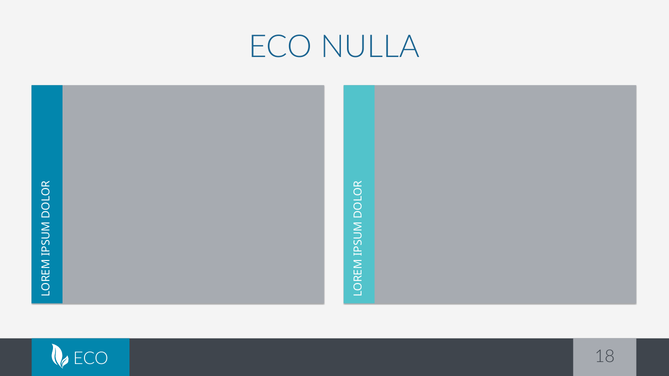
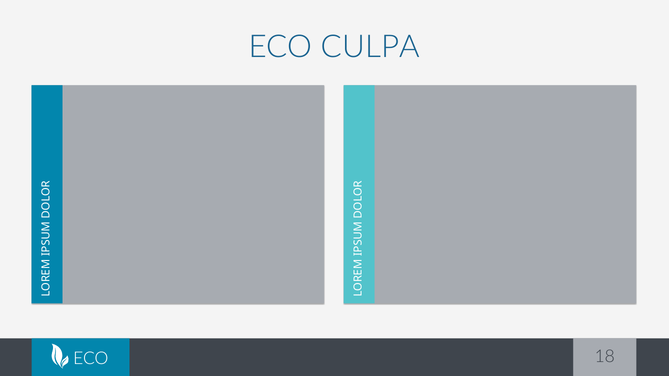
NULLA: NULLA -> CULPA
